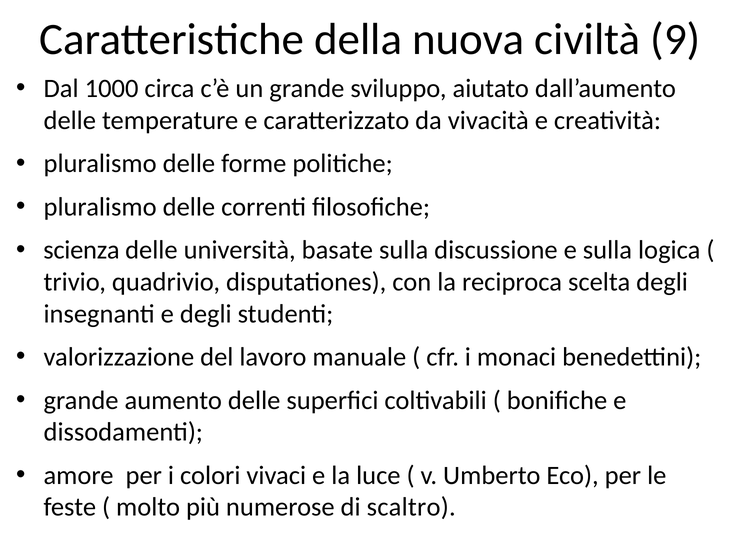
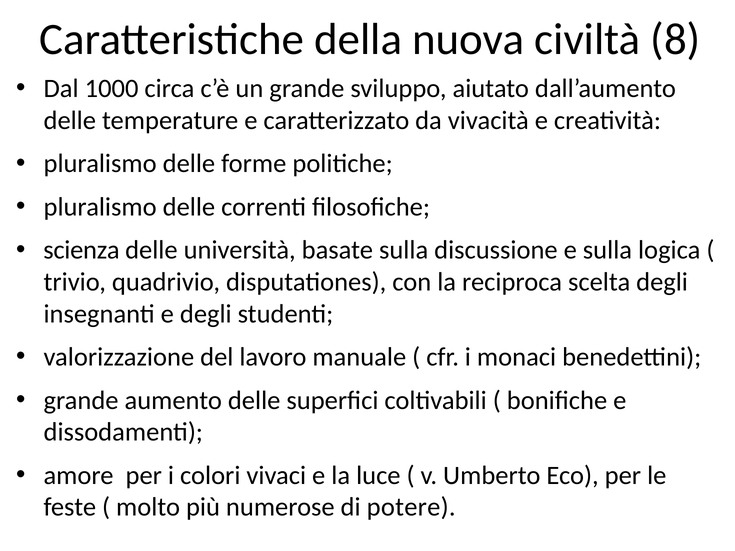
9: 9 -> 8
scaltro: scaltro -> potere
